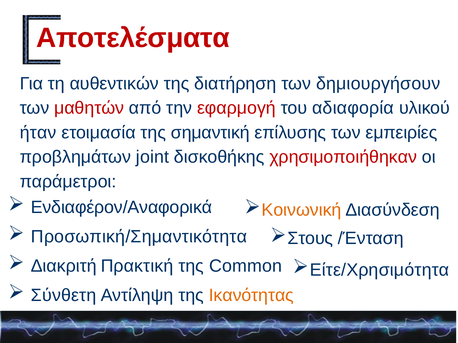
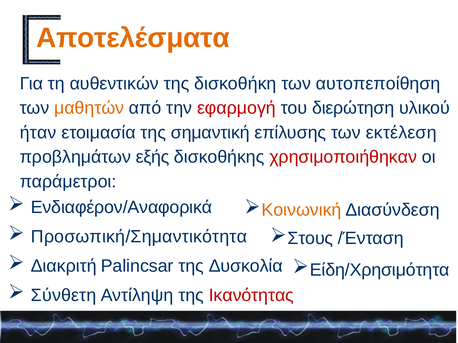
Αποτελέσματα colour: red -> orange
διατήρηση: διατήρηση -> δισκοθήκη
δημιουργήσουν: δημιουργήσουν -> αυτοπεποίθηση
μαθητών colour: red -> orange
αδιαφορία: αδιαφορία -> διερώτηση
εμπειρίες: εμπειρίες -> εκτέλεση
joint: joint -> εξής
Πρακτική: Πρακτική -> Palincsar
Common: Common -> Δυσκολία
Είτε/Χρησιμότητα: Είτε/Χρησιμότητα -> Είδη/Χρησιμότητα
Ικανότητας colour: orange -> red
